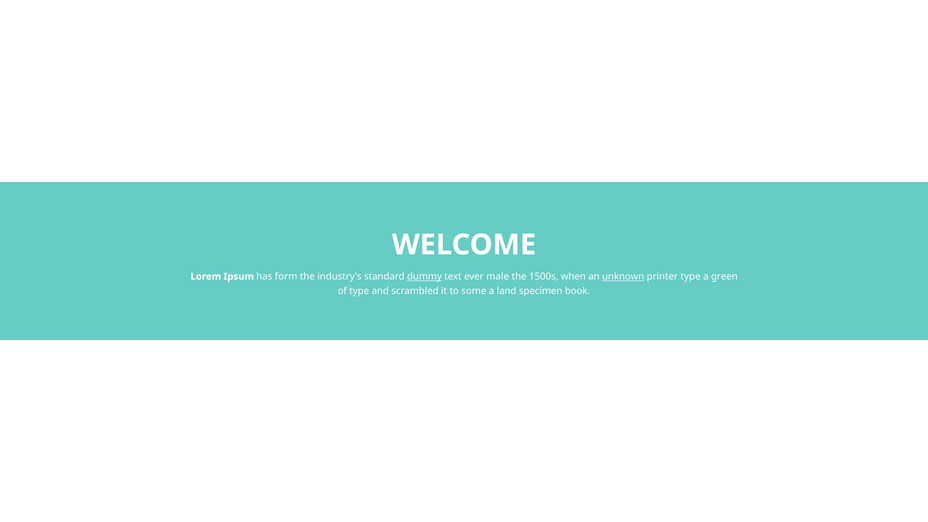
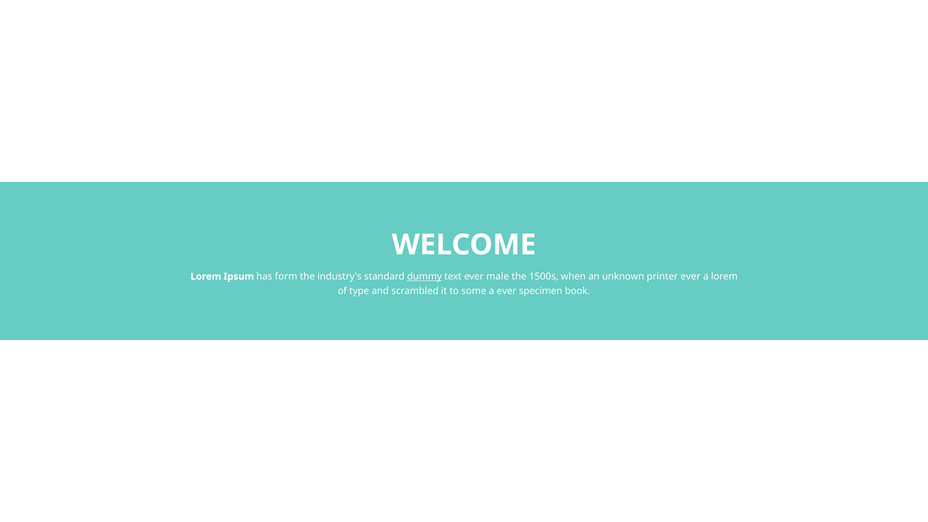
unknown underline: present -> none
printer type: type -> ever
a green: green -> lorem
a land: land -> ever
